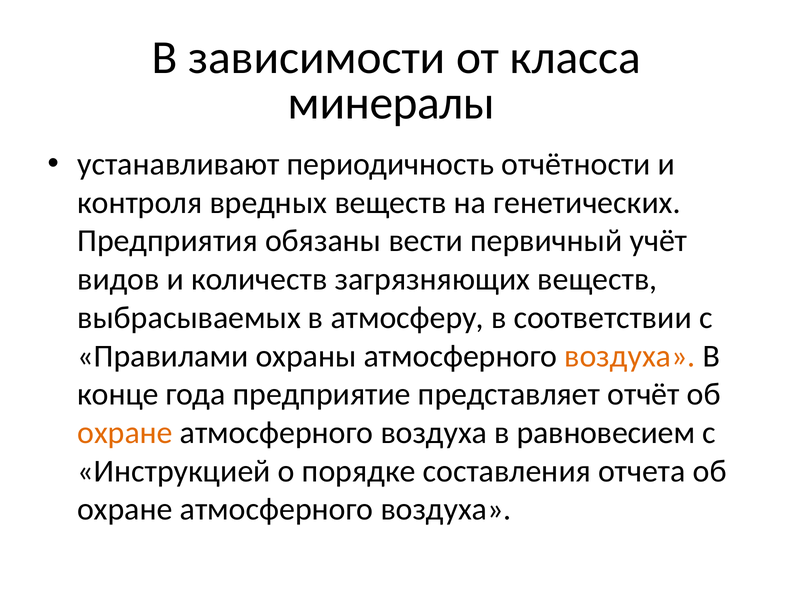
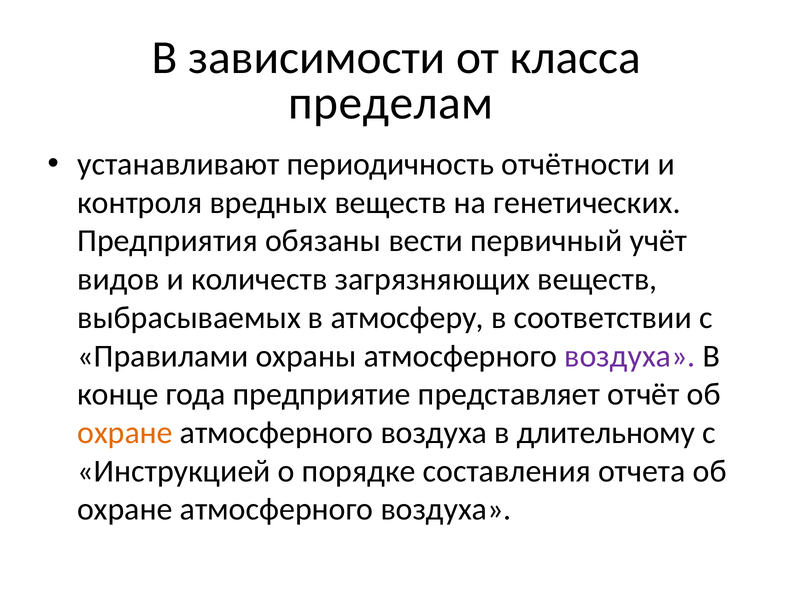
минералы: минералы -> пределам
воздуха at (630, 356) colour: orange -> purple
равновесием: равновесием -> длительному
